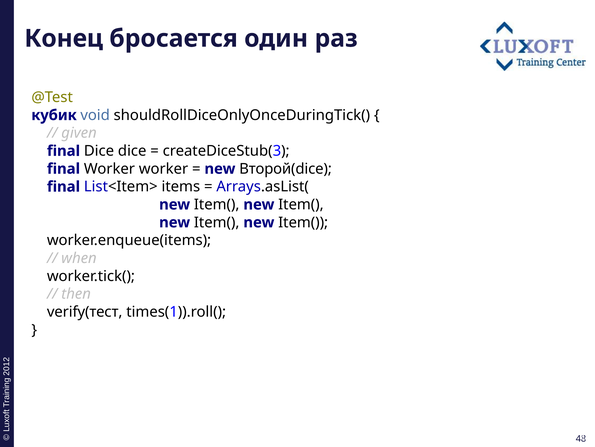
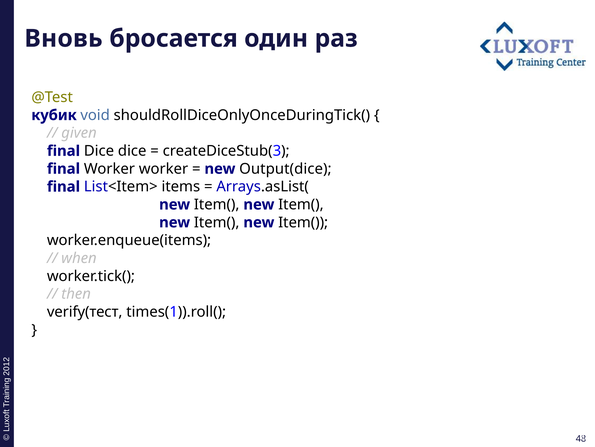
Конец: Конец -> Вновь
Второй(dice: Второй(dice -> Output(dice
